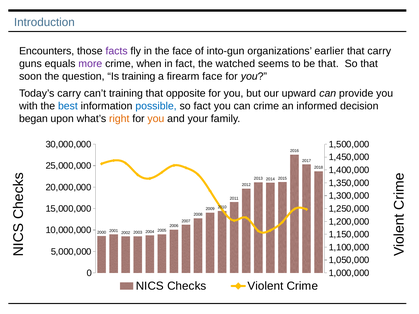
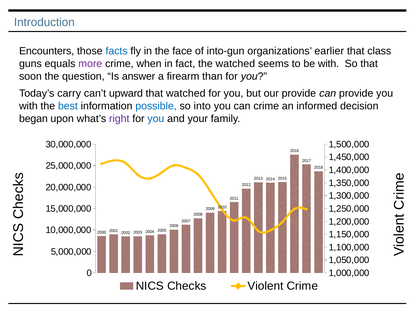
facts colour: purple -> blue
that carry: carry -> class
be that: that -> with
Is training: training -> answer
firearm face: face -> than
can’t training: training -> upward
that opposite: opposite -> watched
our upward: upward -> provide
so fact: fact -> into
right colour: orange -> purple
you at (156, 119) colour: orange -> blue
